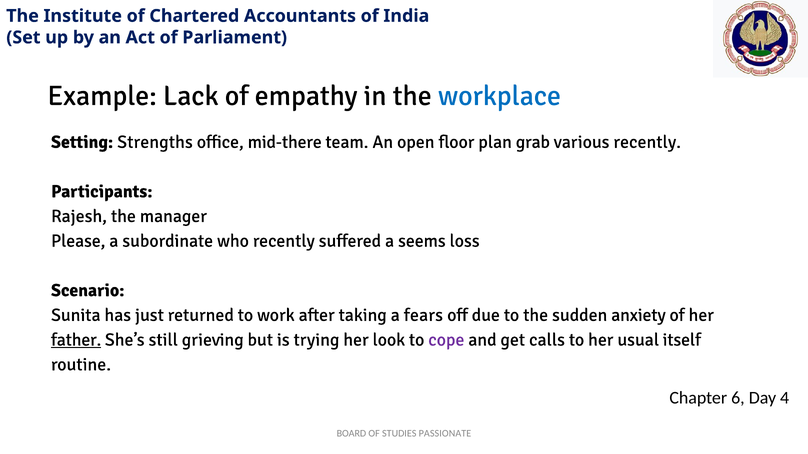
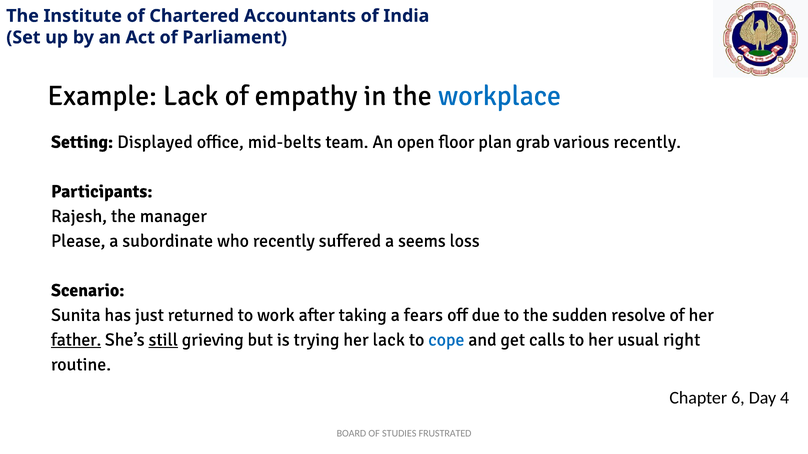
Strengths: Strengths -> Displayed
mid-there: mid-there -> mid-belts
anxiety: anxiety -> resolve
still underline: none -> present
her look: look -> lack
cope colour: purple -> blue
itself: itself -> right
PASSIONATE: PASSIONATE -> FRUSTRATED
